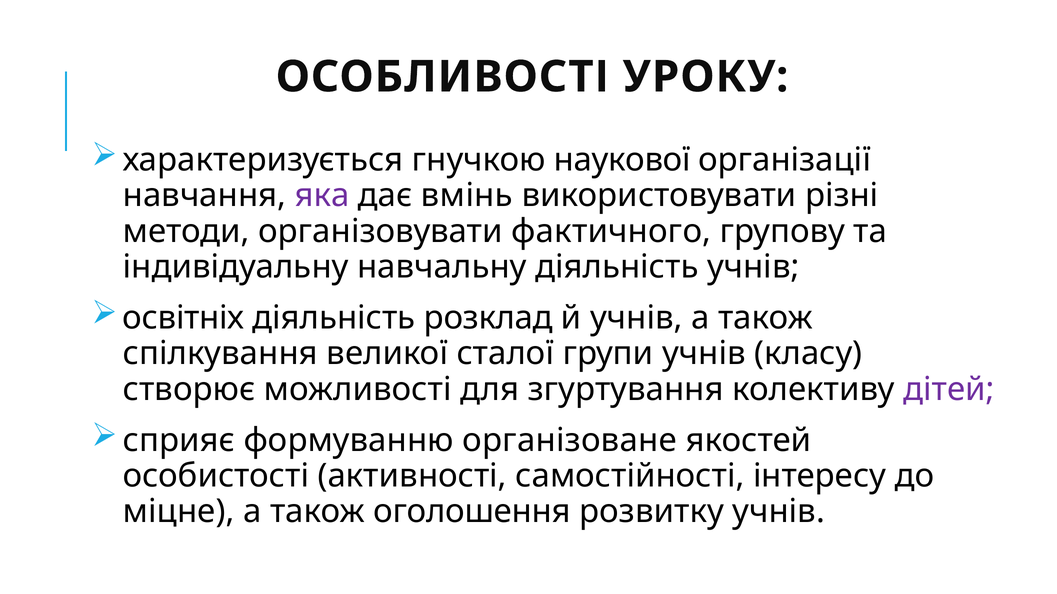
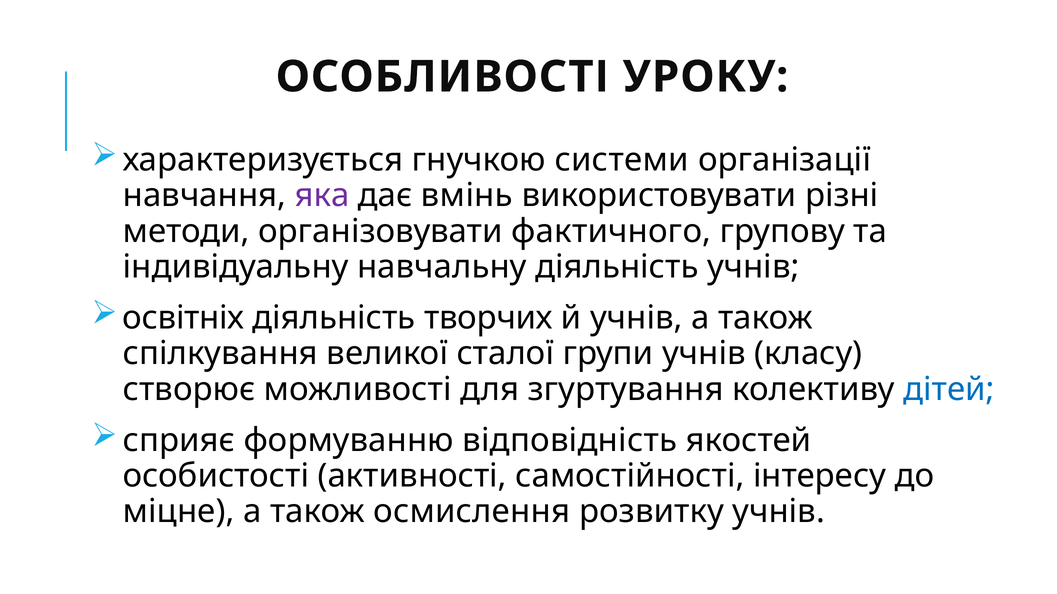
наукової: наукової -> системи
розклад: розклад -> творчих
дітей colour: purple -> blue
організоване: організоване -> відповідність
оголошення: оголошення -> осмислення
